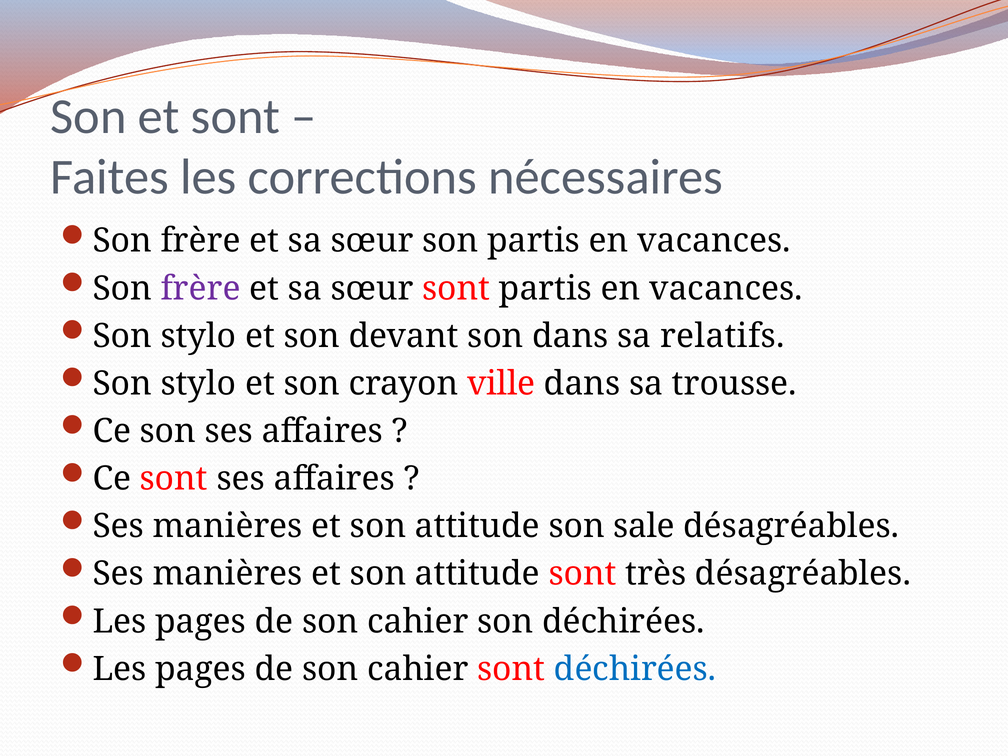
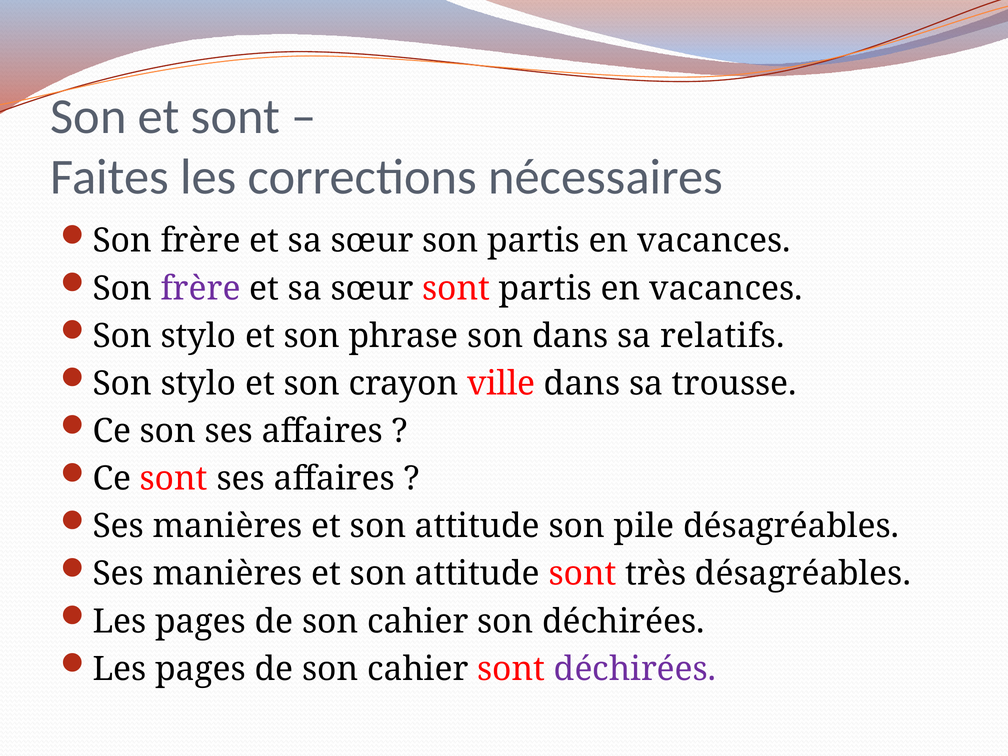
devant: devant -> phrase
sale: sale -> pile
déchirées at (635, 669) colour: blue -> purple
